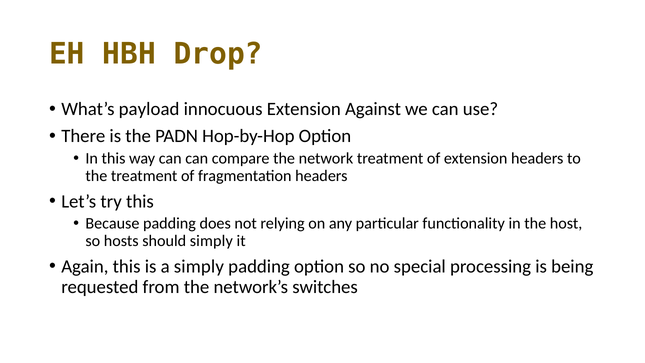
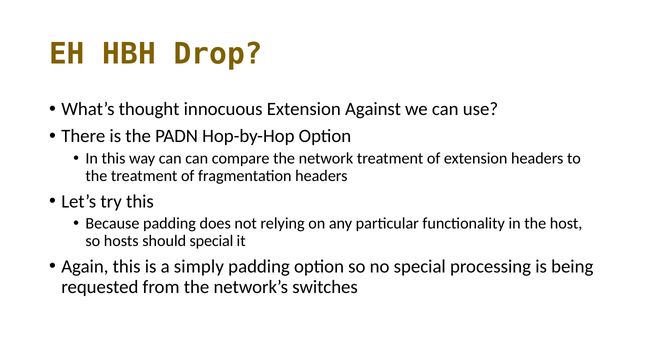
payload: payload -> thought
should simply: simply -> special
